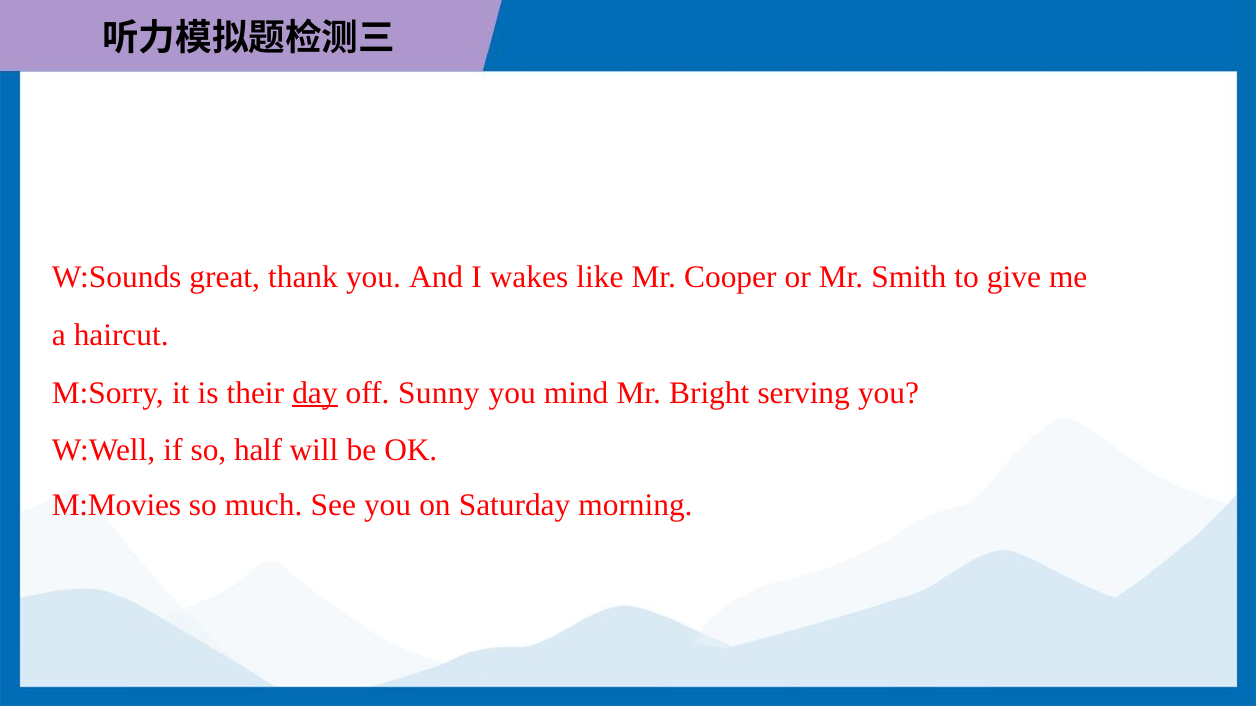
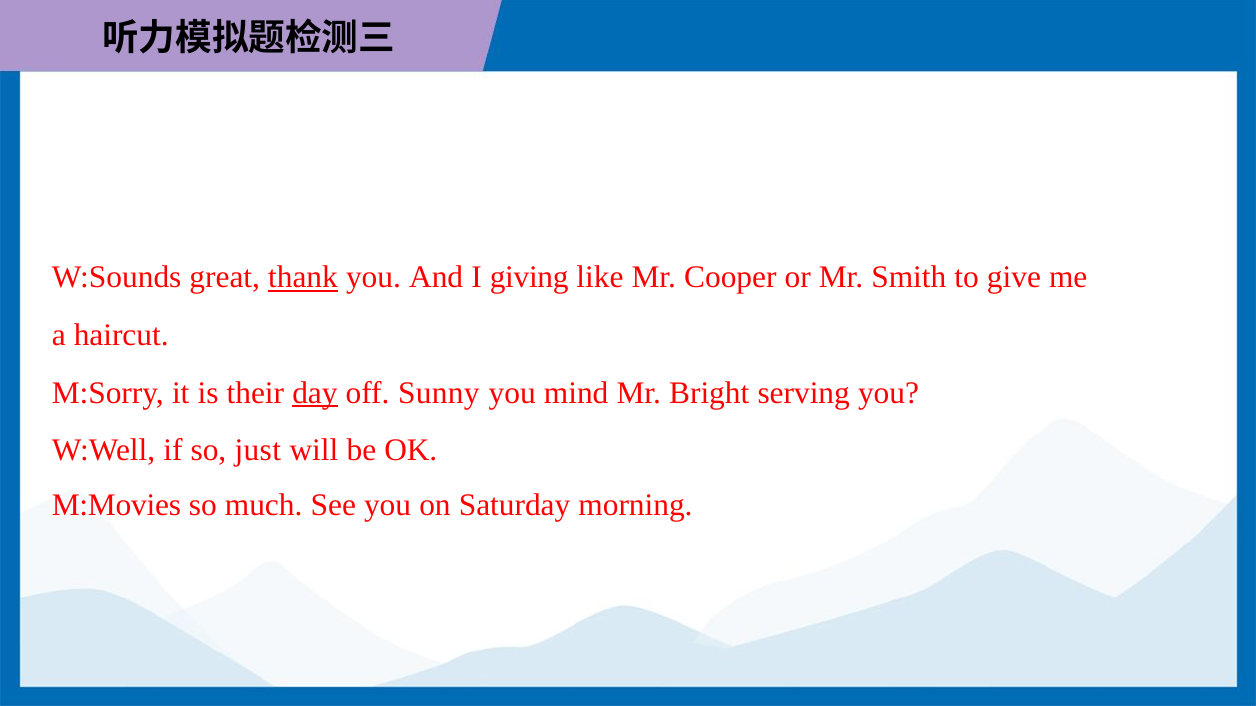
thank underline: none -> present
wakes: wakes -> giving
half: half -> just
